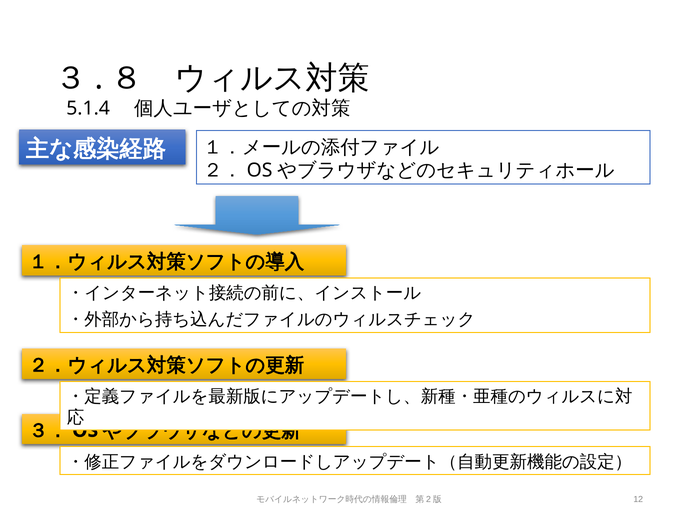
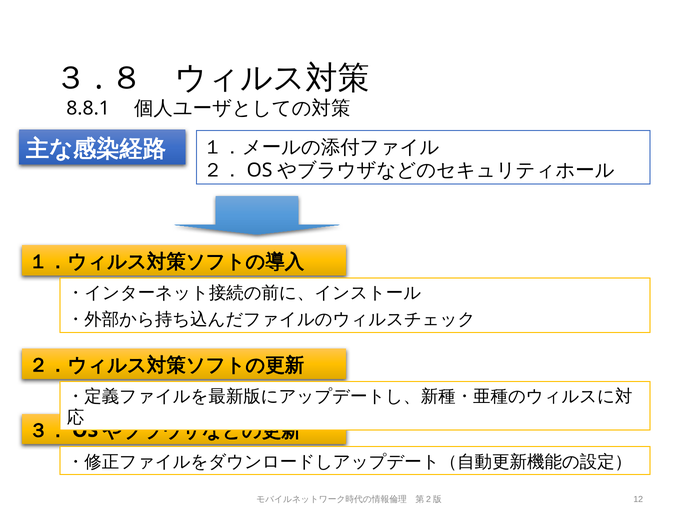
5.1.4: 5.1.4 -> 8.8.1
